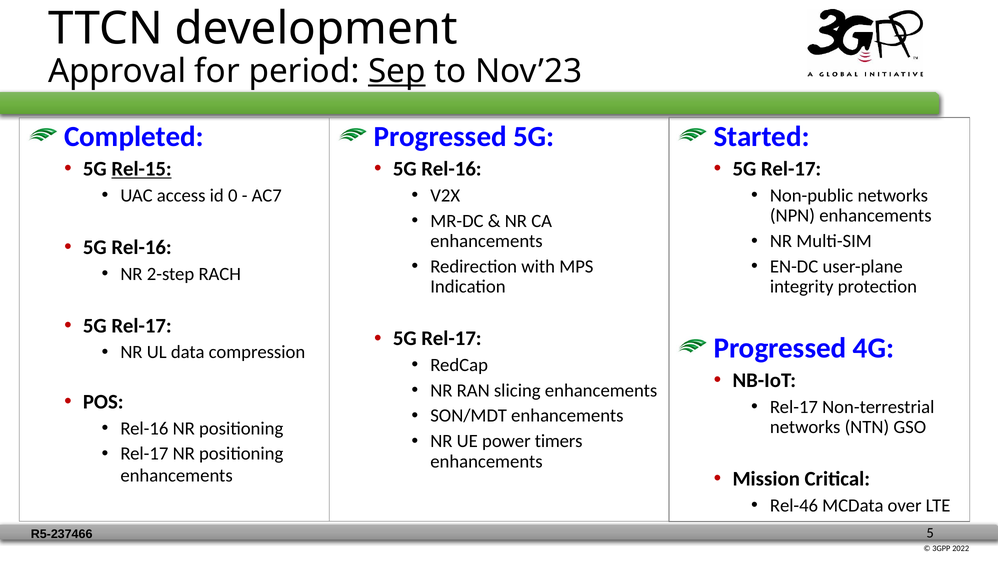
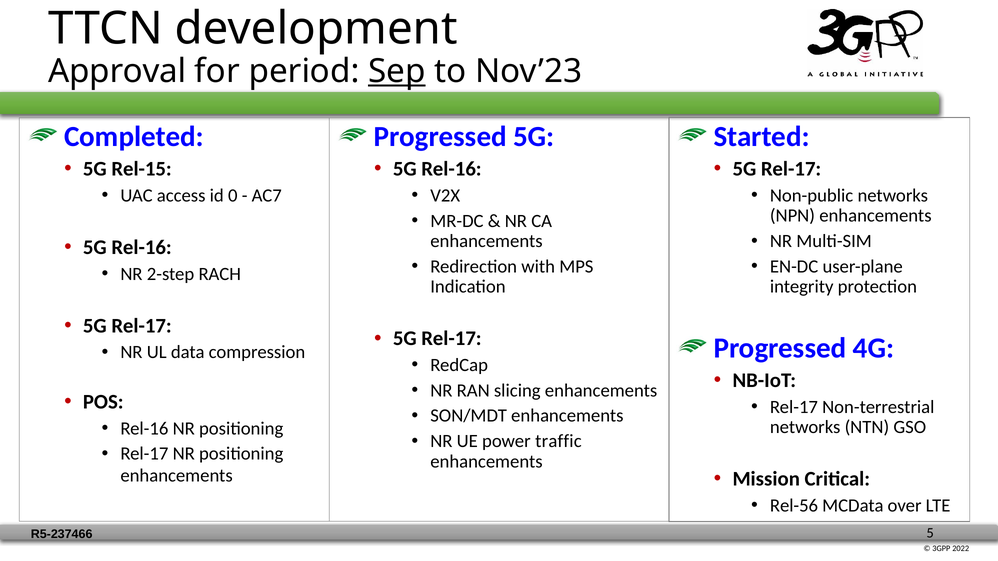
Rel-15 underline: present -> none
timers: timers -> traffic
Rel-46: Rel-46 -> Rel-56
